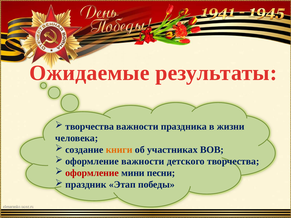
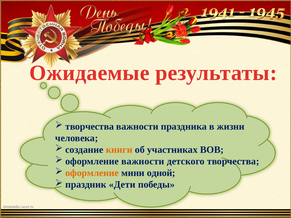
оформление at (92, 173) colour: red -> orange
песни: песни -> одной
Этап: Этап -> Дети
